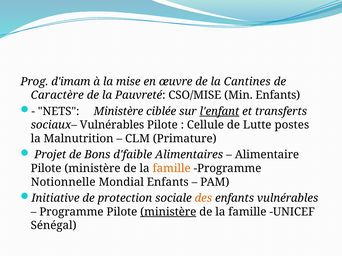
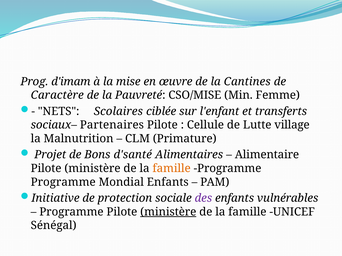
Min Enfants: Enfants -> Femme
NETS Ministère: Ministère -> Scolaires
l'enfant underline: present -> none
sociaux– Vulnérables: Vulnérables -> Partenaires
postes: postes -> village
d'faible: d'faible -> d'santé
Notionnelle at (63, 182): Notionnelle -> Programme
des colour: orange -> purple
